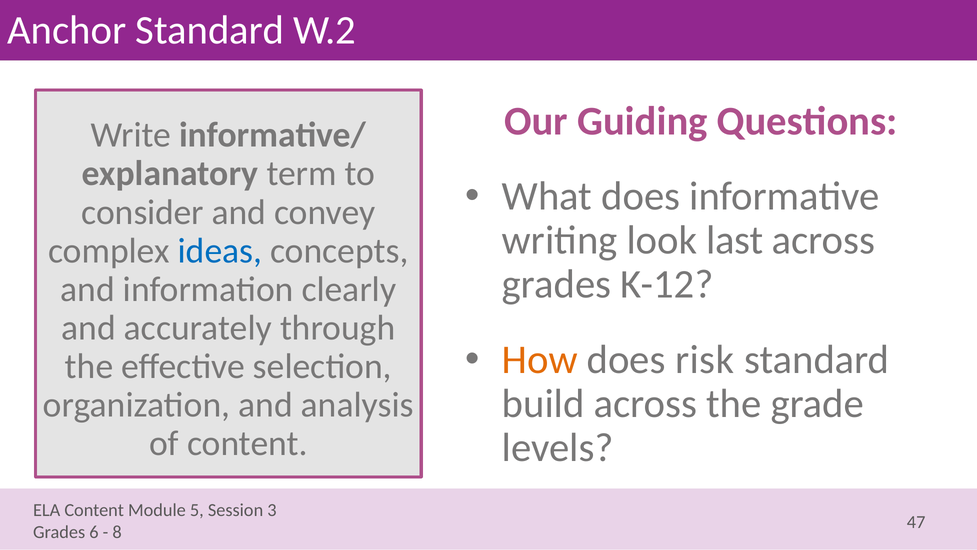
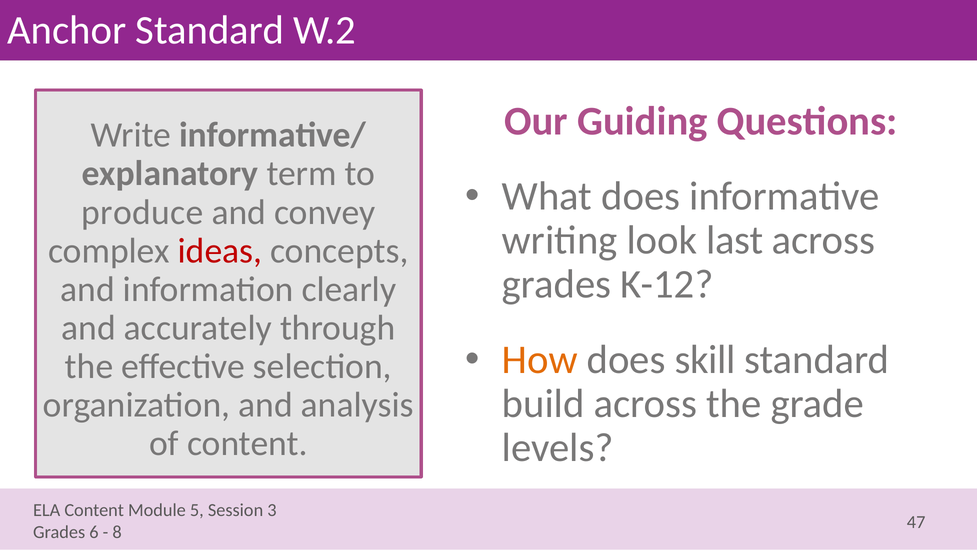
consider: consider -> produce
ideas colour: blue -> red
risk: risk -> skill
